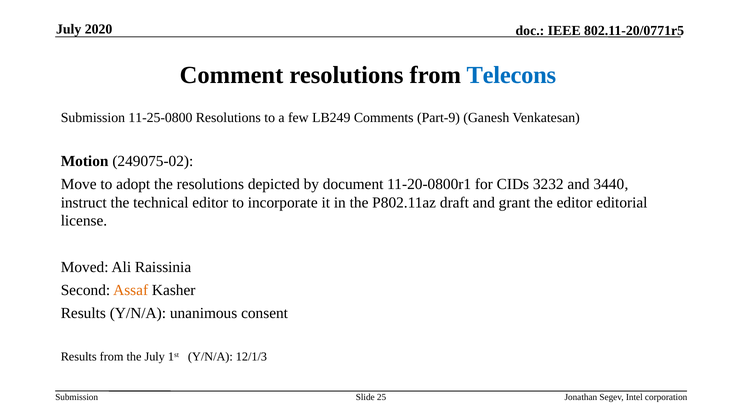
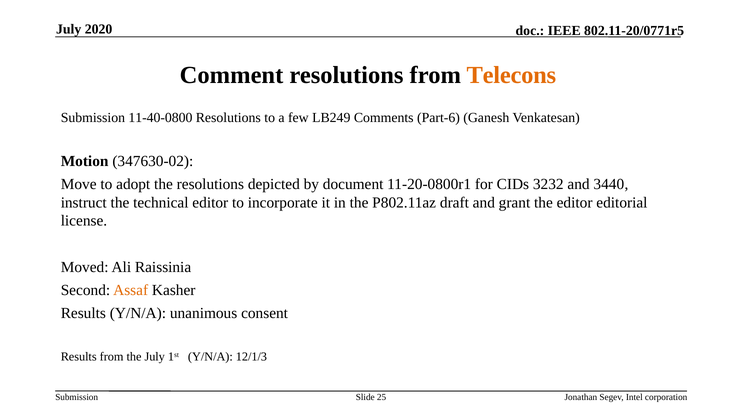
Telecons colour: blue -> orange
11-25-0800: 11-25-0800 -> 11-40-0800
Part-9: Part-9 -> Part-6
249075-02: 249075-02 -> 347630-02
